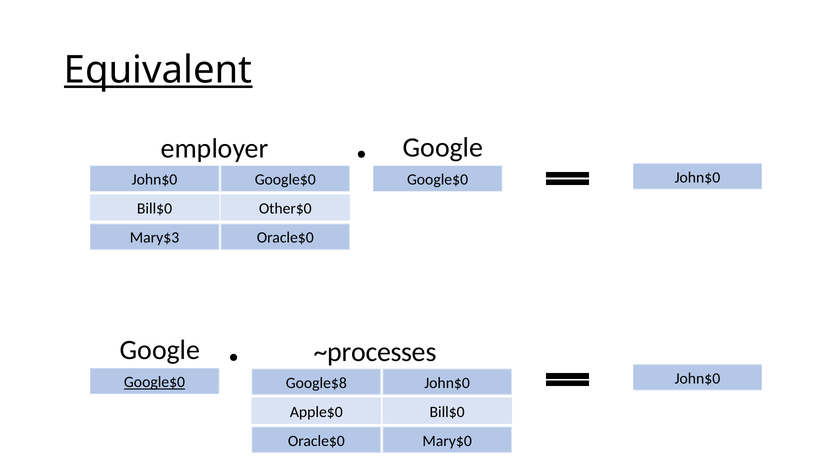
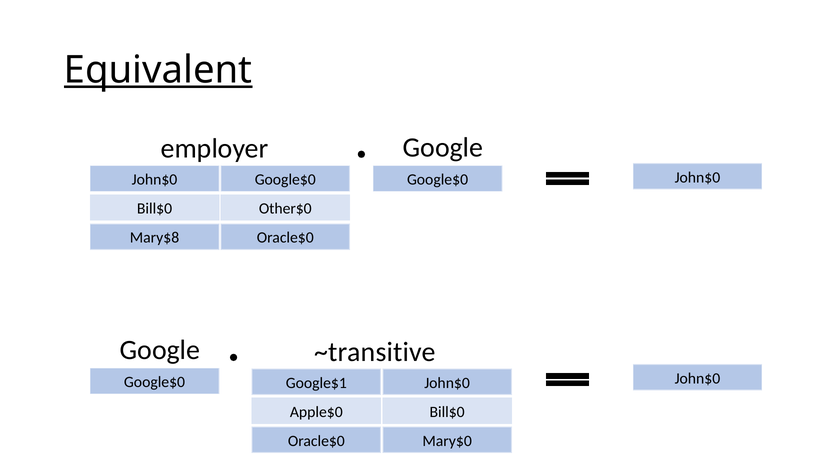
Mary$3: Mary$3 -> Mary$8
~processes: ~processes -> ~transitive
Google$0 at (155, 382) underline: present -> none
Google$8: Google$8 -> Google$1
